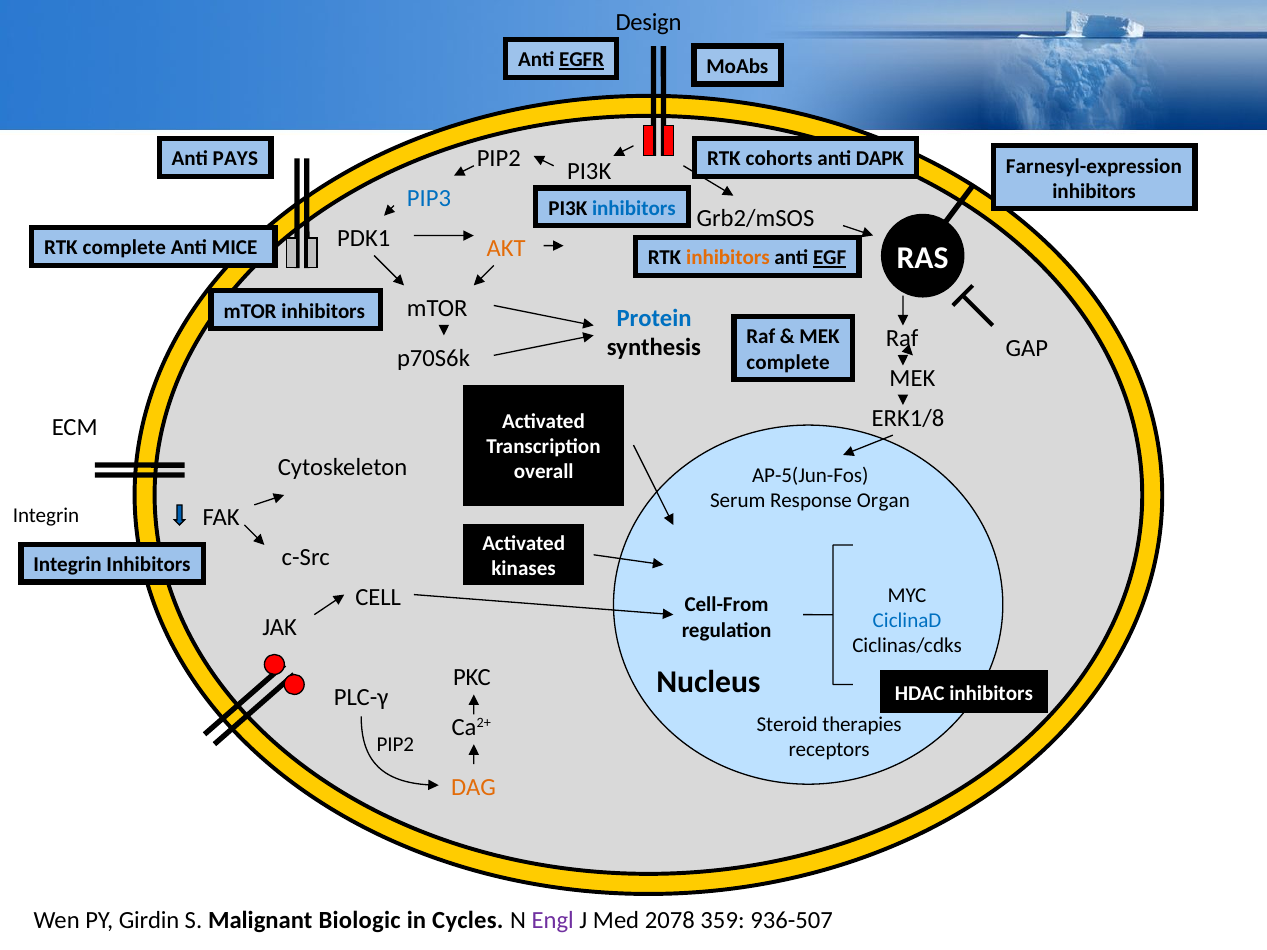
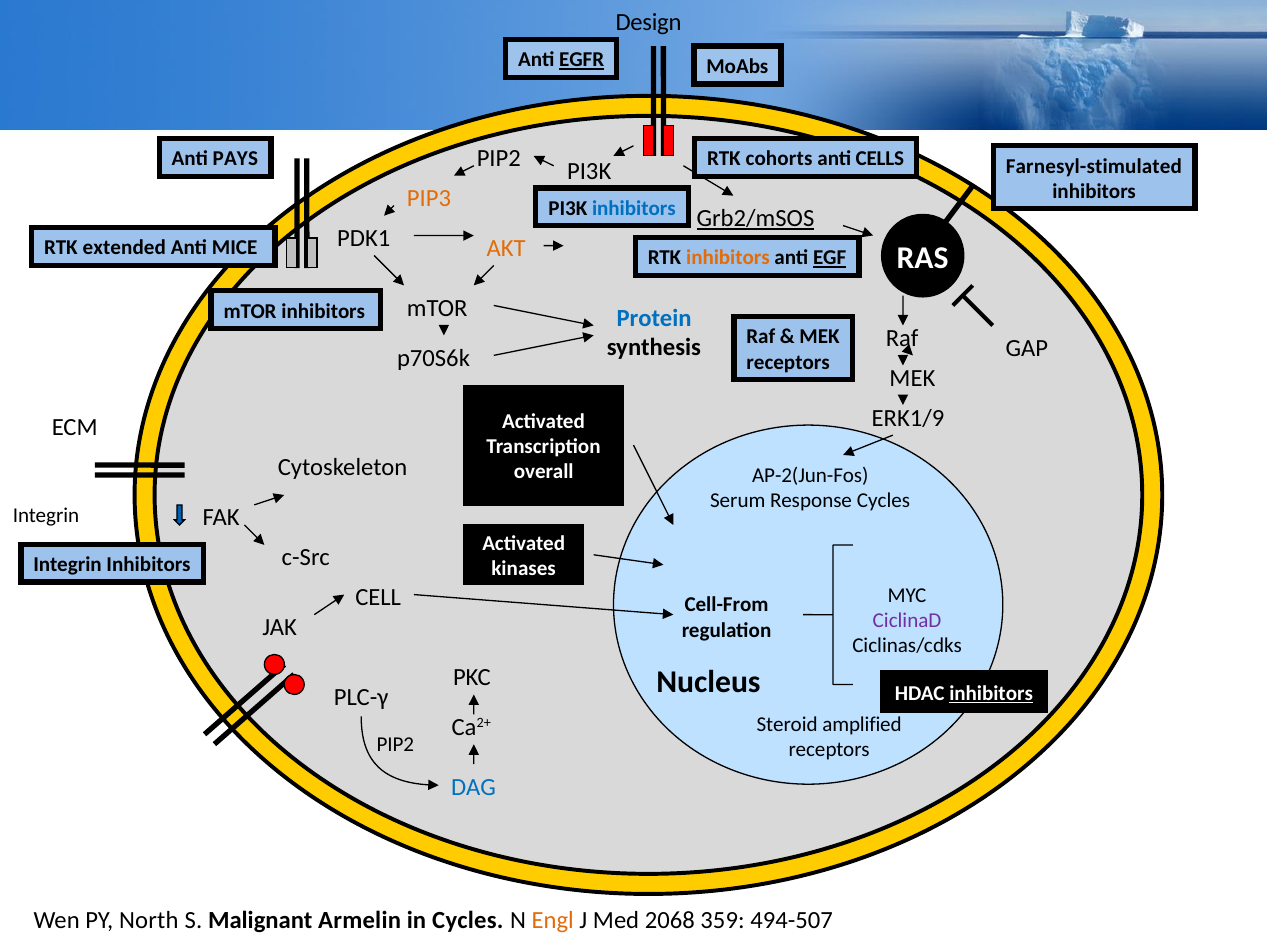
DAPK: DAPK -> CELLS
Farnesyl-expression: Farnesyl-expression -> Farnesyl-stimulated
PIP3 colour: blue -> orange
Grb2/mSOS underline: none -> present
RTK complete: complete -> extended
complete at (788, 362): complete -> receptors
ERK1/8: ERK1/8 -> ERK1/9
AP-5(Jun-Fos: AP-5(Jun-Fos -> AP-2(Jun-Fos
Response Organ: Organ -> Cycles
CiclinaD colour: blue -> purple
inhibitors at (991, 693) underline: none -> present
therapies: therapies -> amplified
DAG colour: orange -> blue
Girdin: Girdin -> North
Biologic: Biologic -> Armelin
Engl colour: purple -> orange
2078: 2078 -> 2068
936-507: 936-507 -> 494-507
